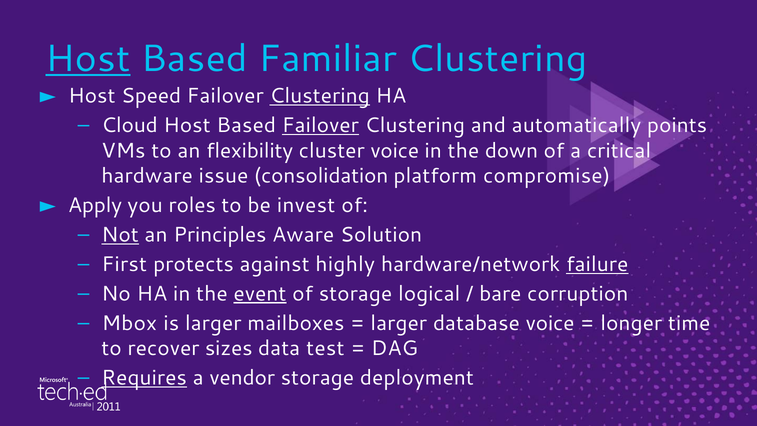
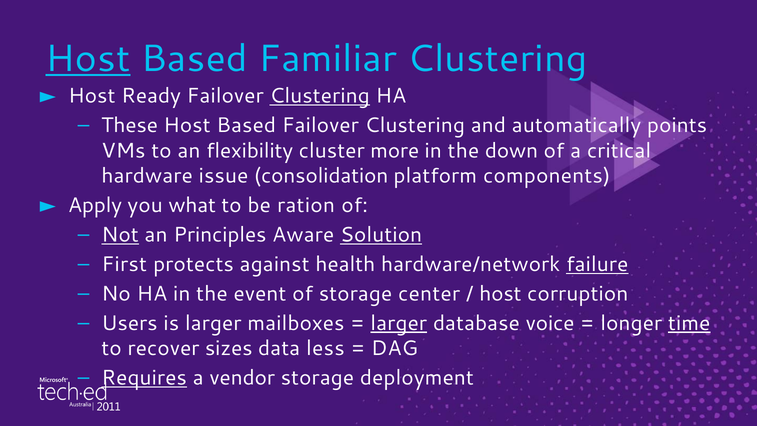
Speed: Speed -> Ready
Cloud: Cloud -> These
Failover at (320, 125) underline: present -> none
cluster voice: voice -> more
compromise: compromise -> components
roles: roles -> what
invest: invest -> ration
Solution underline: none -> present
highly: highly -> health
event underline: present -> none
logical: logical -> center
bare at (500, 294): bare -> host
Mbox: Mbox -> Users
larger at (399, 323) underline: none -> present
time underline: none -> present
test: test -> less
